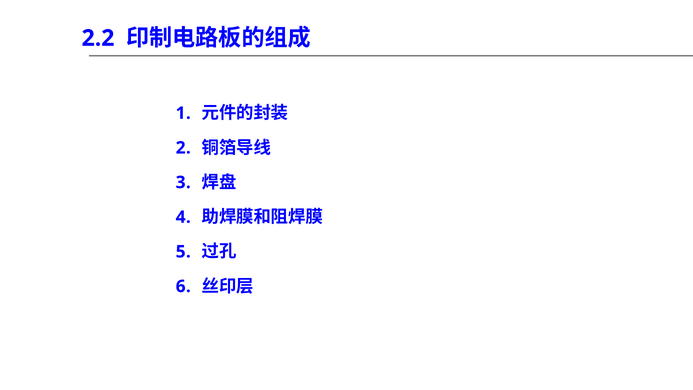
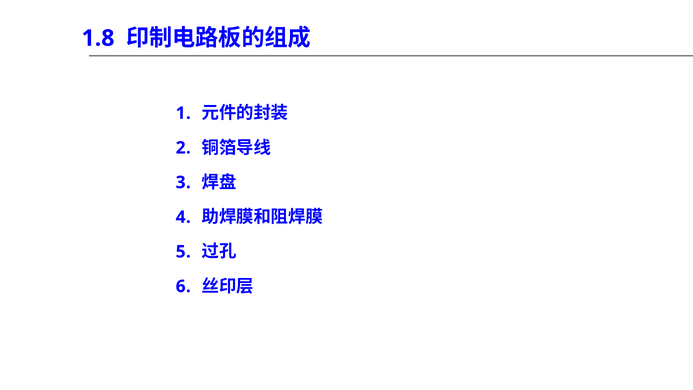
2.2: 2.2 -> 1.8
